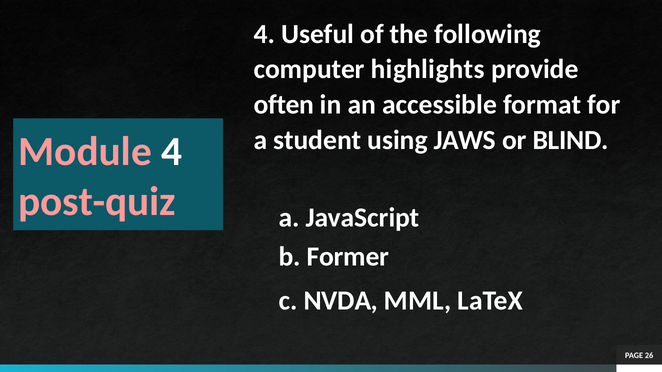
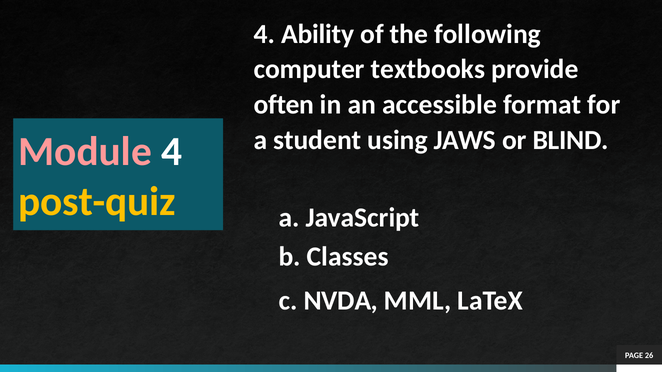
Useful: Useful -> Ability
highlights: highlights -> textbooks
post-quiz colour: pink -> yellow
Former: Former -> Classes
